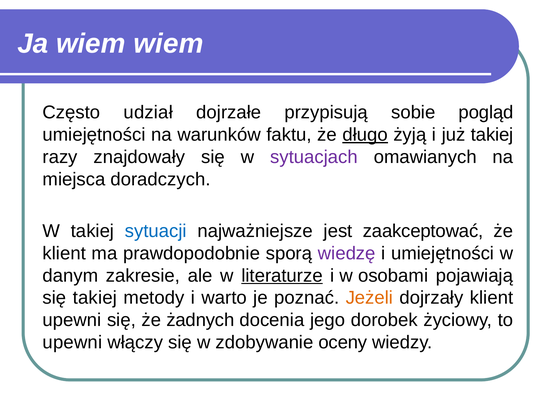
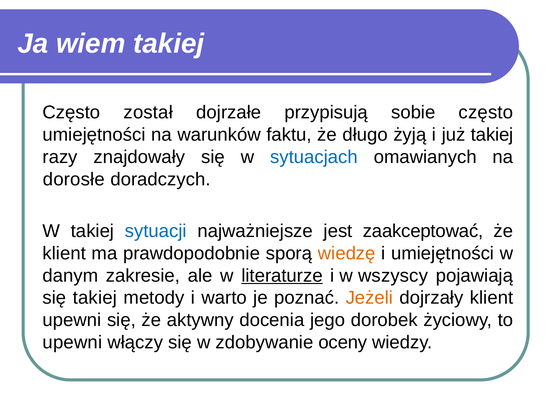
wiem wiem: wiem -> takiej
udział: udział -> został
sobie pogląd: pogląd -> często
długo underline: present -> none
sytuacjach colour: purple -> blue
miejsca: miejsca -> dorosłe
wiedzę colour: purple -> orange
osobami: osobami -> wszyscy
żadnych: żadnych -> aktywny
